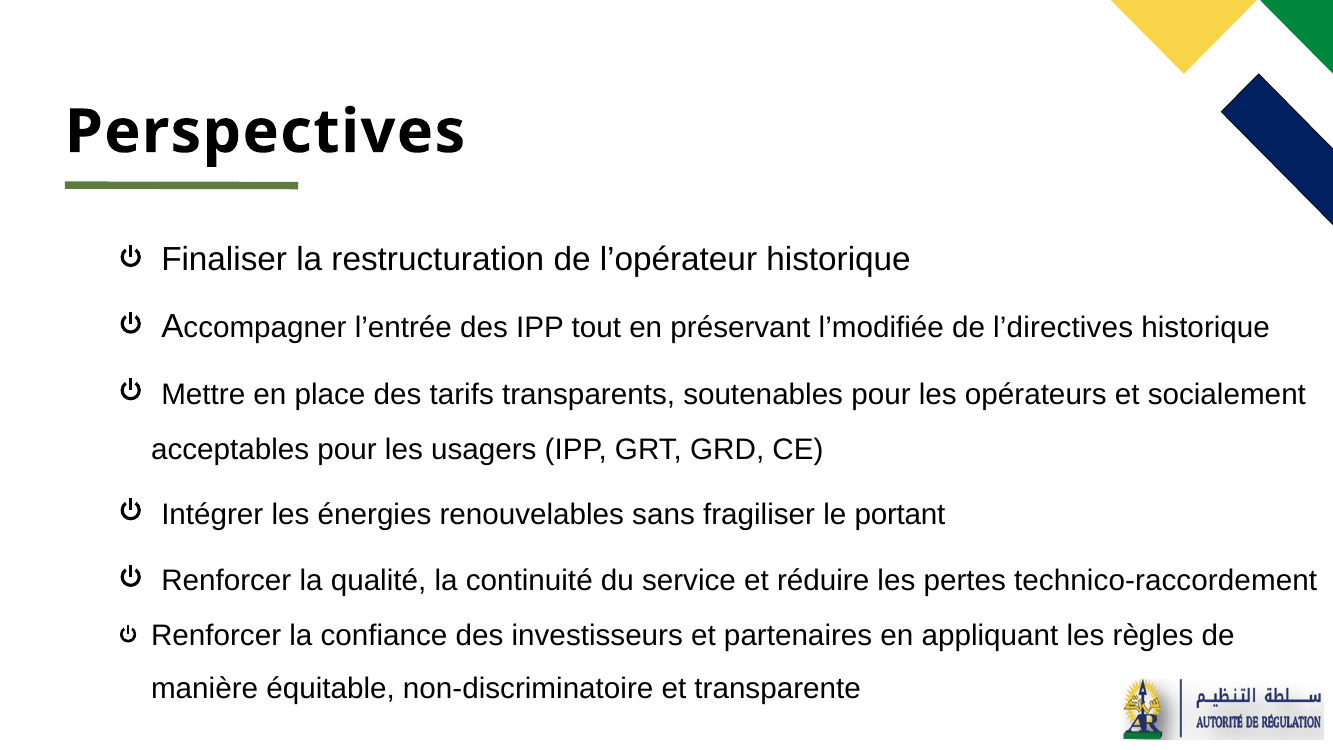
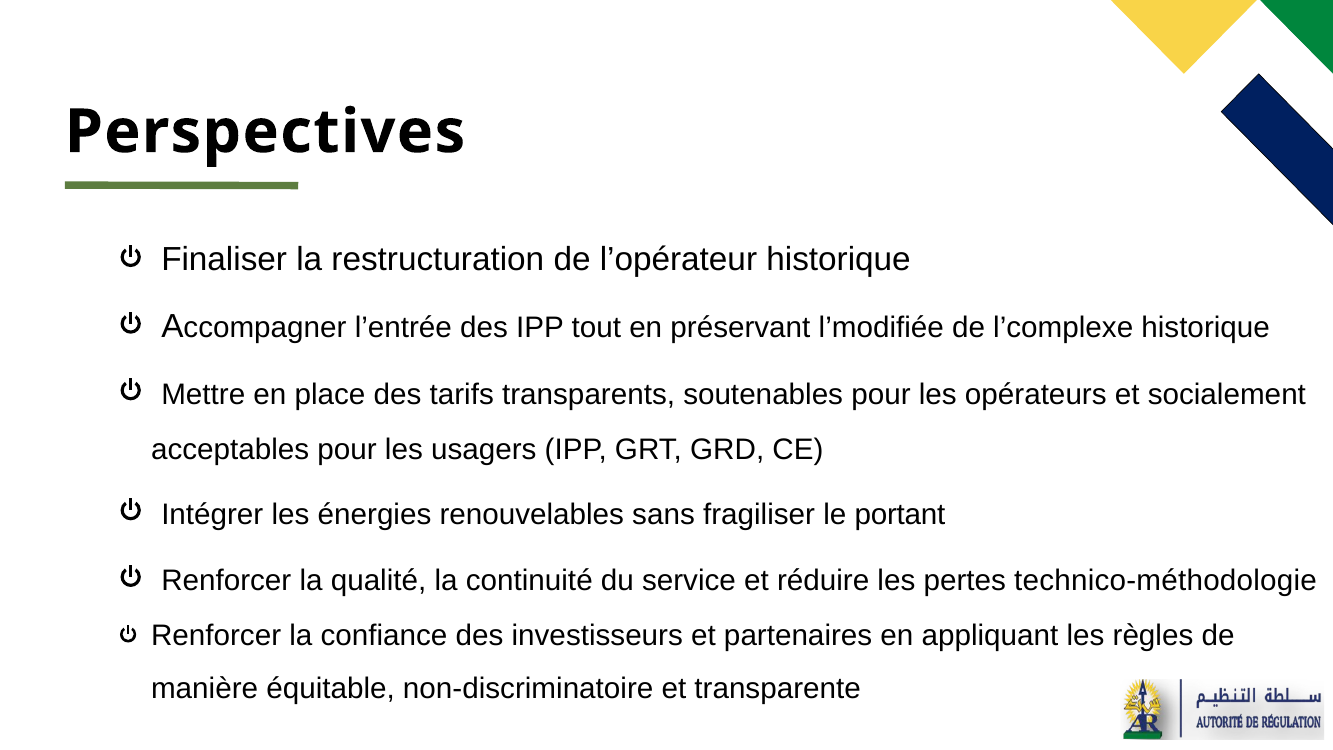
l’directives: l’directives -> l’complexe
technico-raccordement: technico-raccordement -> technico-méthodologie
